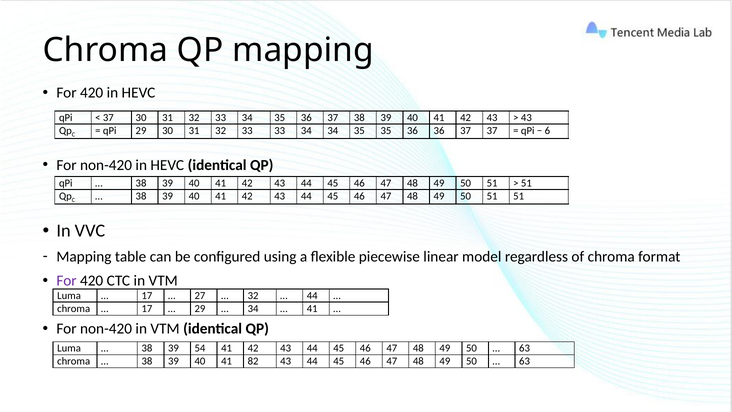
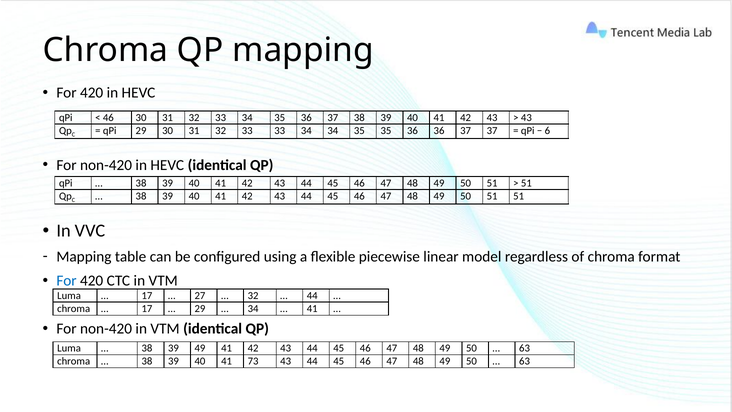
37 at (108, 118): 37 -> 46
For at (67, 280) colour: purple -> blue
39 54: 54 -> 49
82: 82 -> 73
